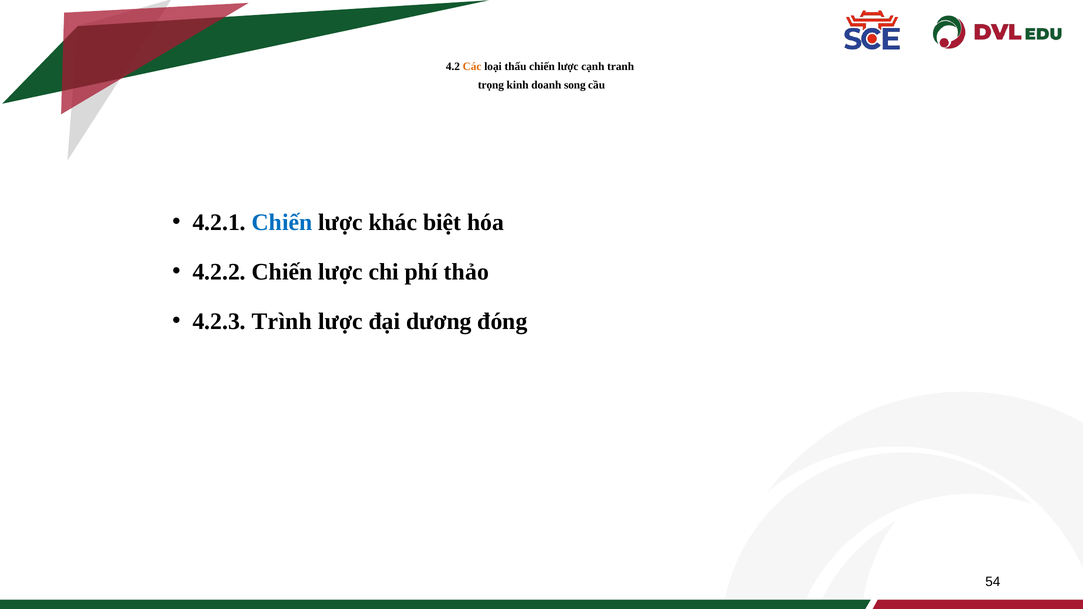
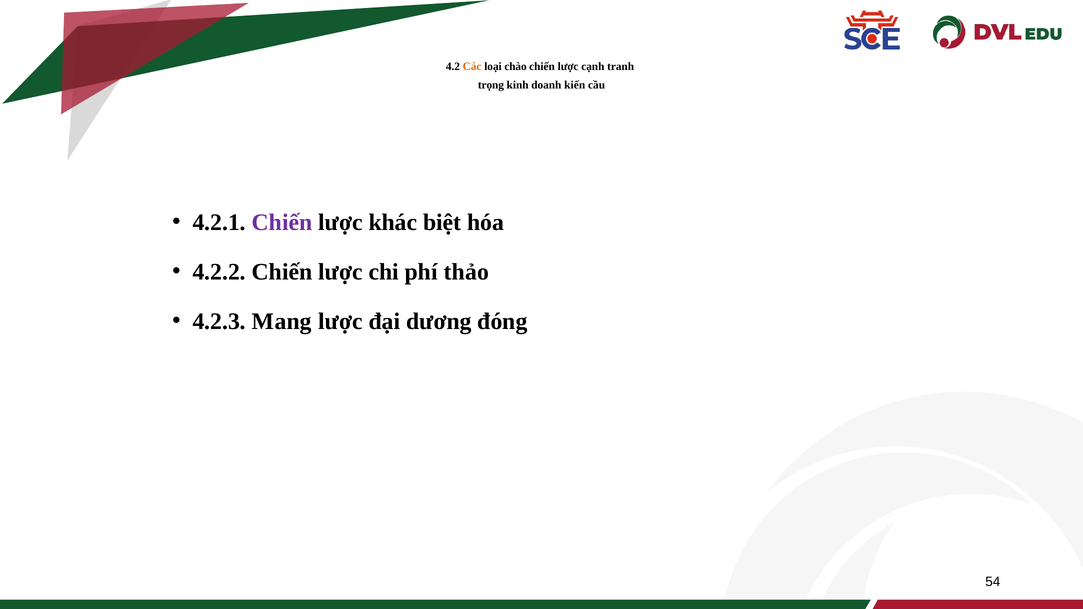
thấu: thấu -> chào
song: song -> kiến
Chiến at (282, 223) colour: blue -> purple
Trình: Trình -> Mang
